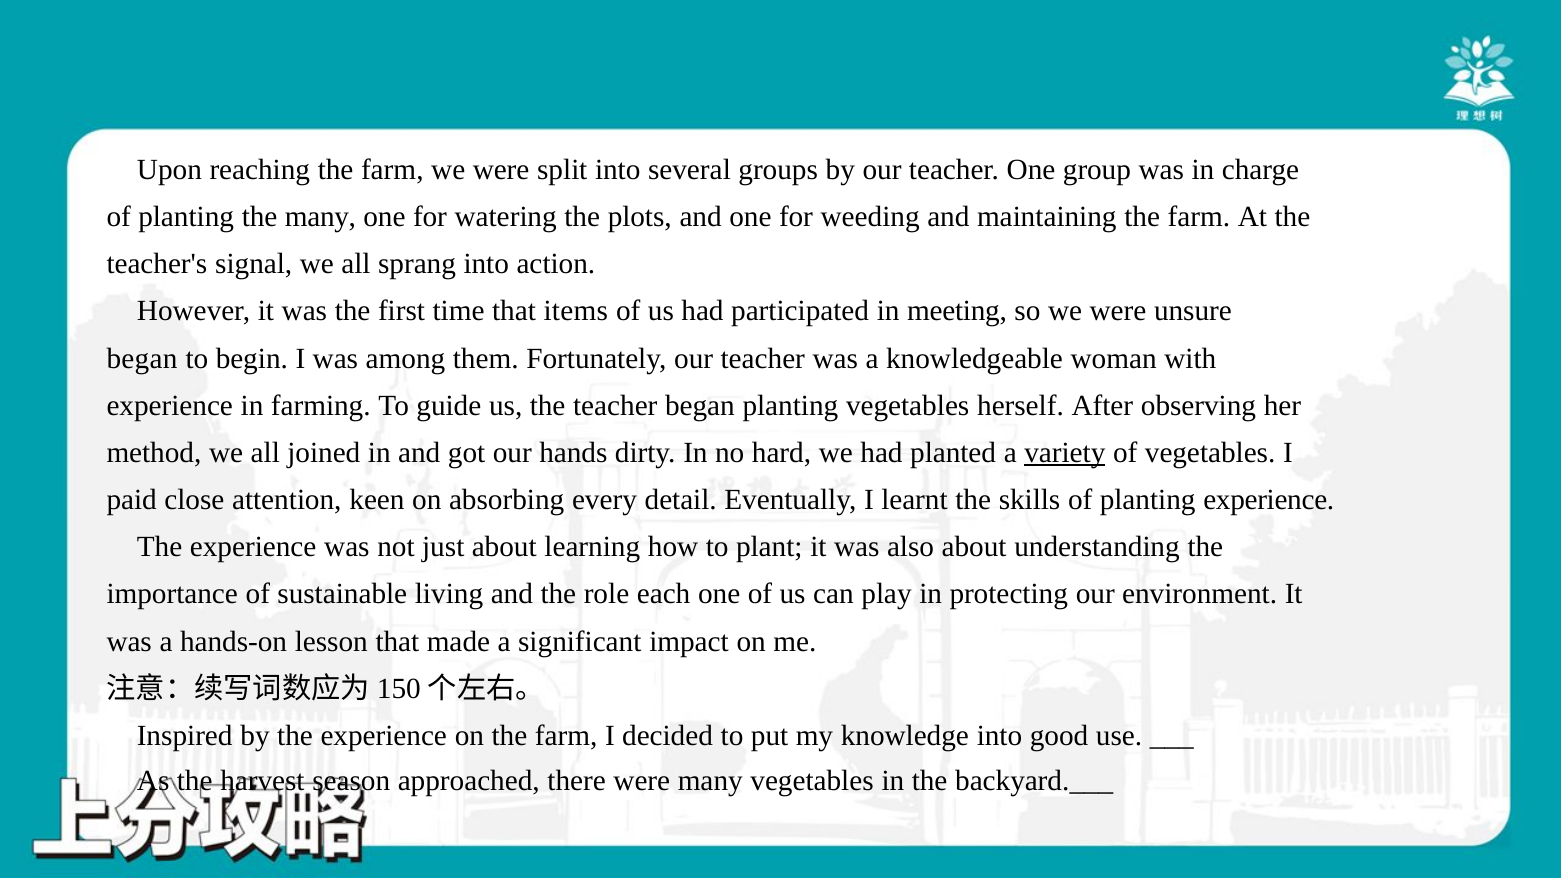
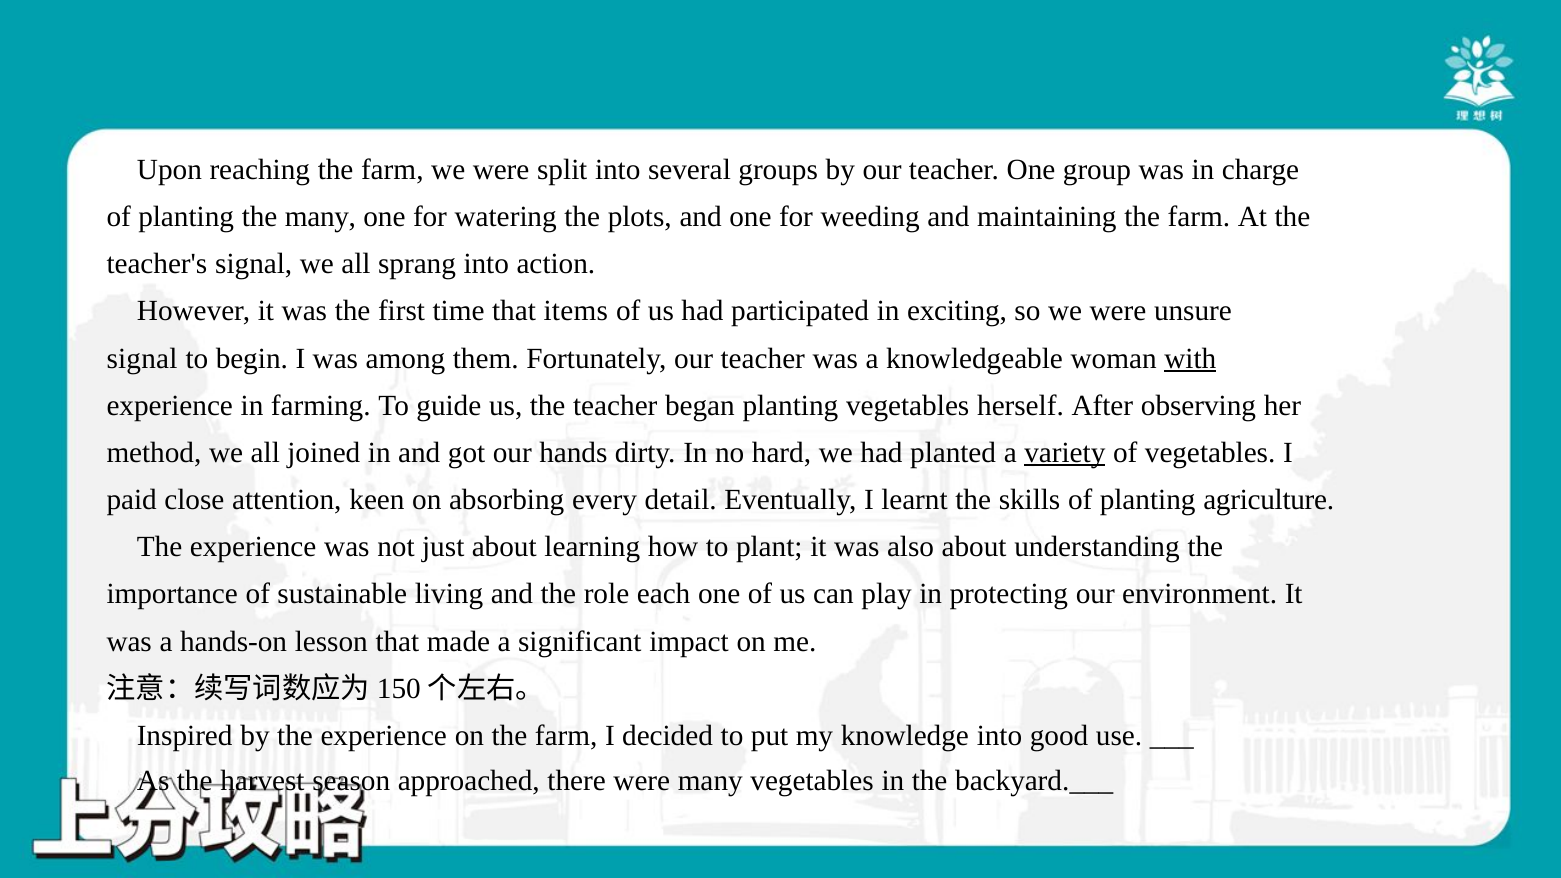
meeting: meeting -> exciting
began at (142, 358): began -> signal
with underline: none -> present
planting experience: experience -> agriculture
